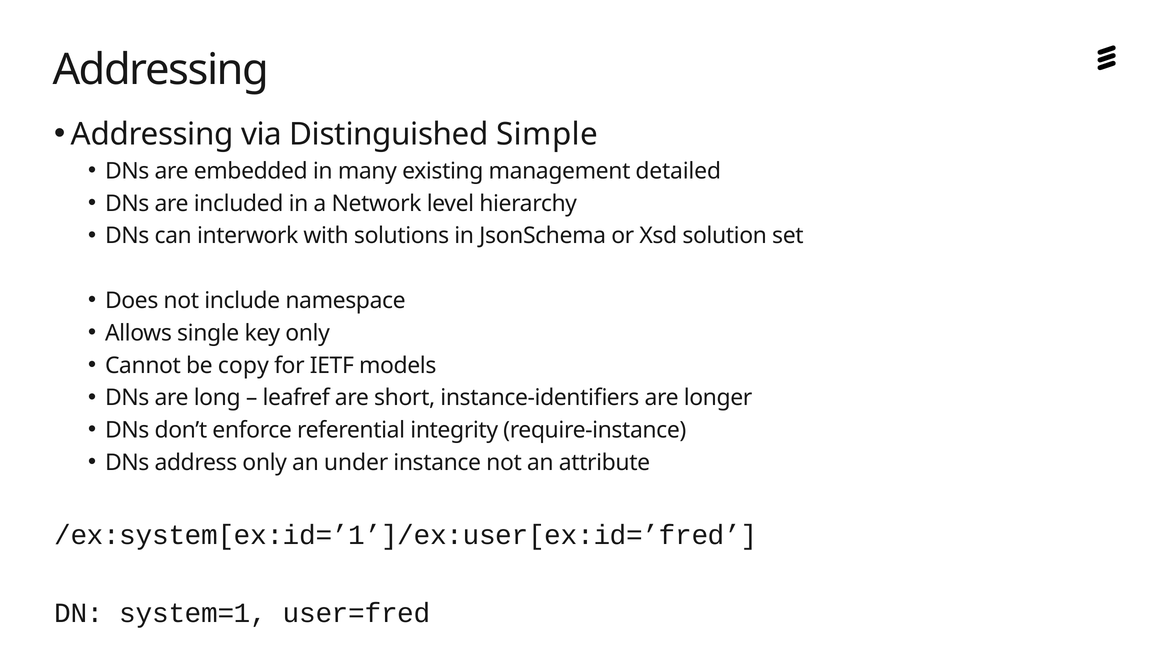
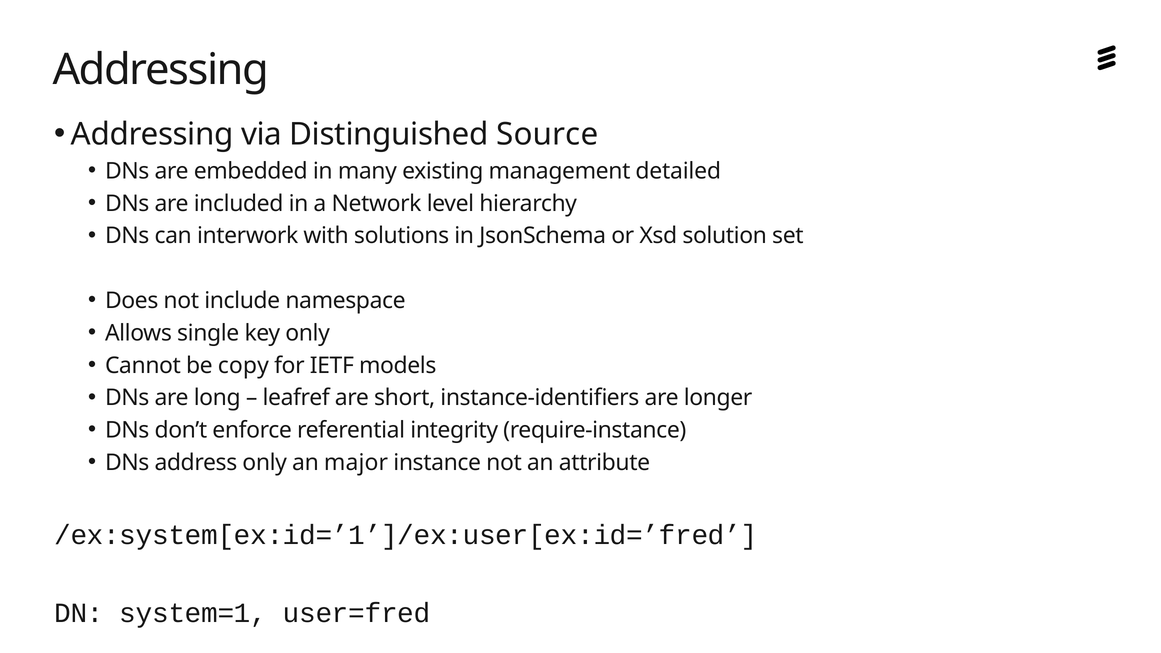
Simple: Simple -> Source
under: under -> major
